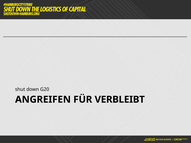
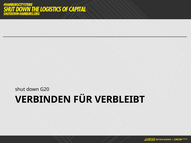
ANGREIFEN: ANGREIFEN -> VERBINDEN
